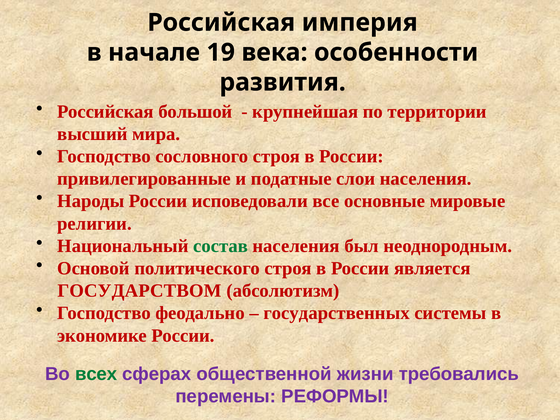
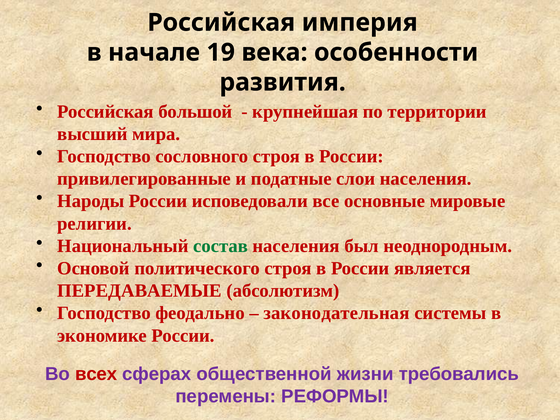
ГОСУДАРСТВОМ: ГОСУДАРСТВОМ -> ПЕРЕДАВАЕМЫЕ
государственных: государственных -> законодательная
всех colour: green -> red
